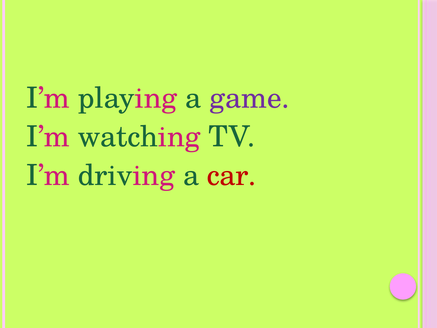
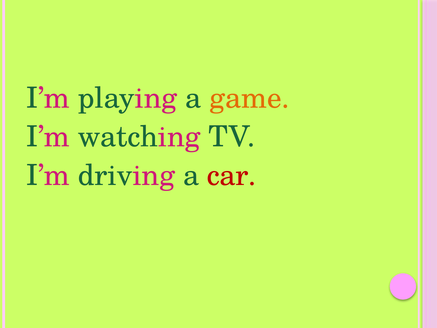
game colour: purple -> orange
